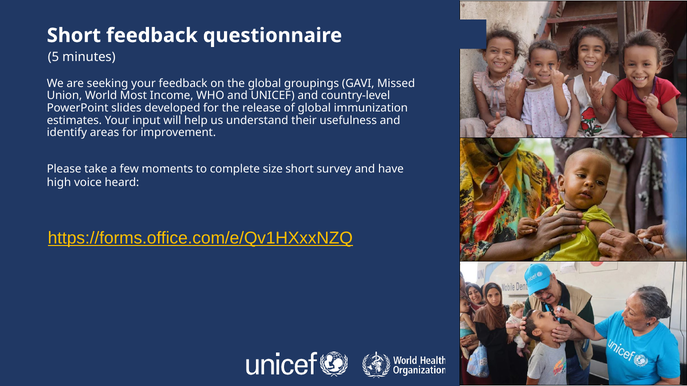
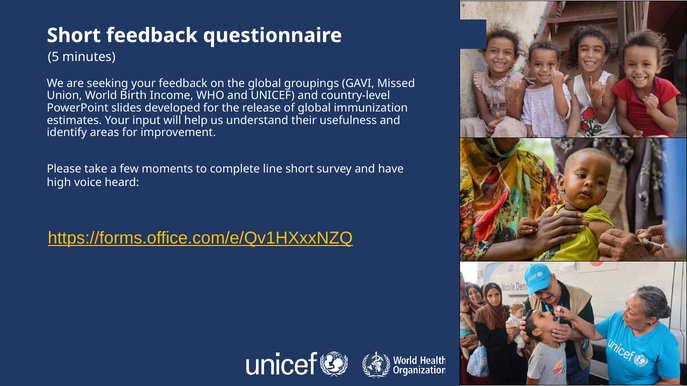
Most: Most -> Birth
size: size -> line
